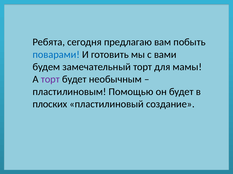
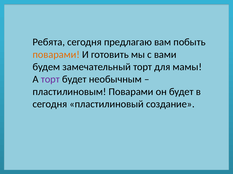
поварами at (56, 55) colour: blue -> orange
пластилиновым Помощью: Помощью -> Поварами
плоских at (50, 104): плоских -> сегодня
